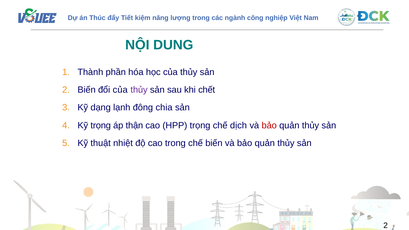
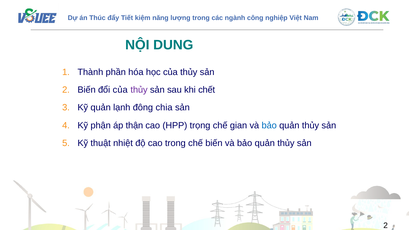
Kỹ dạng: dạng -> quản
Kỹ trọng: trọng -> phận
dịch: dịch -> gian
bảo at (269, 125) colour: red -> blue
